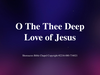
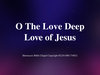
The Thee: Thee -> Love
